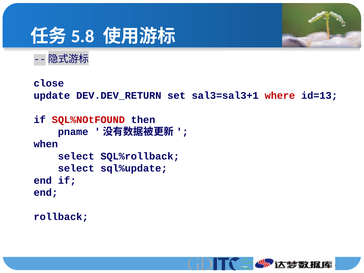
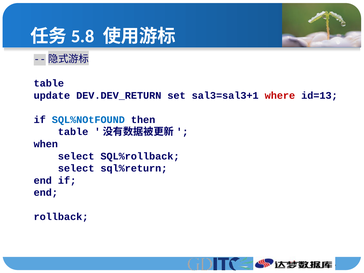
close at (49, 83): close -> table
SQL%NOtFOUND colour: red -> blue
pname at (73, 132): pname -> table
sql%update: sql%update -> sql%return
